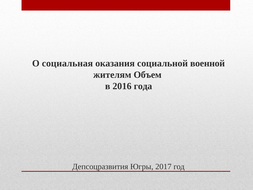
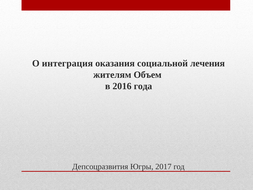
социальная: социальная -> интеграция
военной: военной -> лечения
